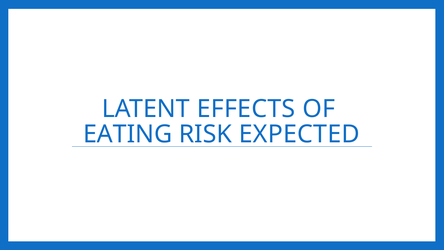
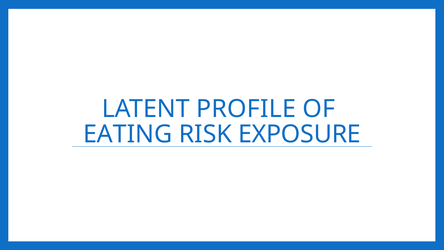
EFFECTS: EFFECTS -> PROFILE
EXPECTED: EXPECTED -> EXPOSURE
